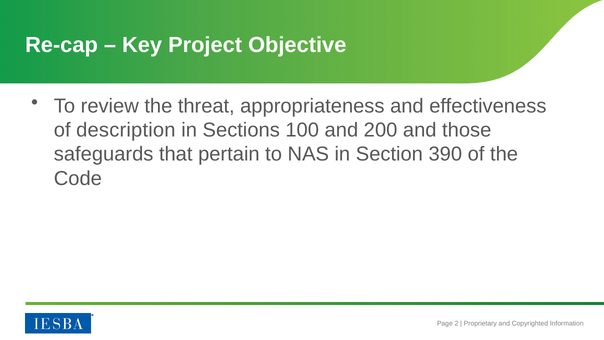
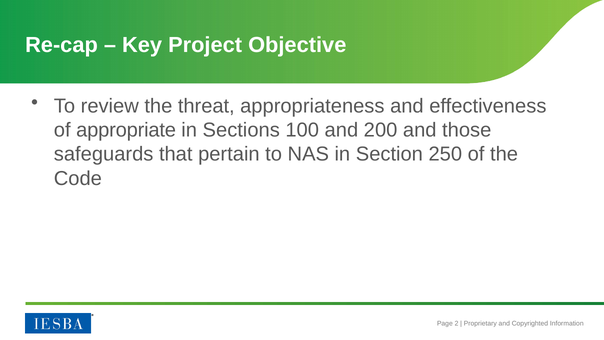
description: description -> appropriate
390: 390 -> 250
